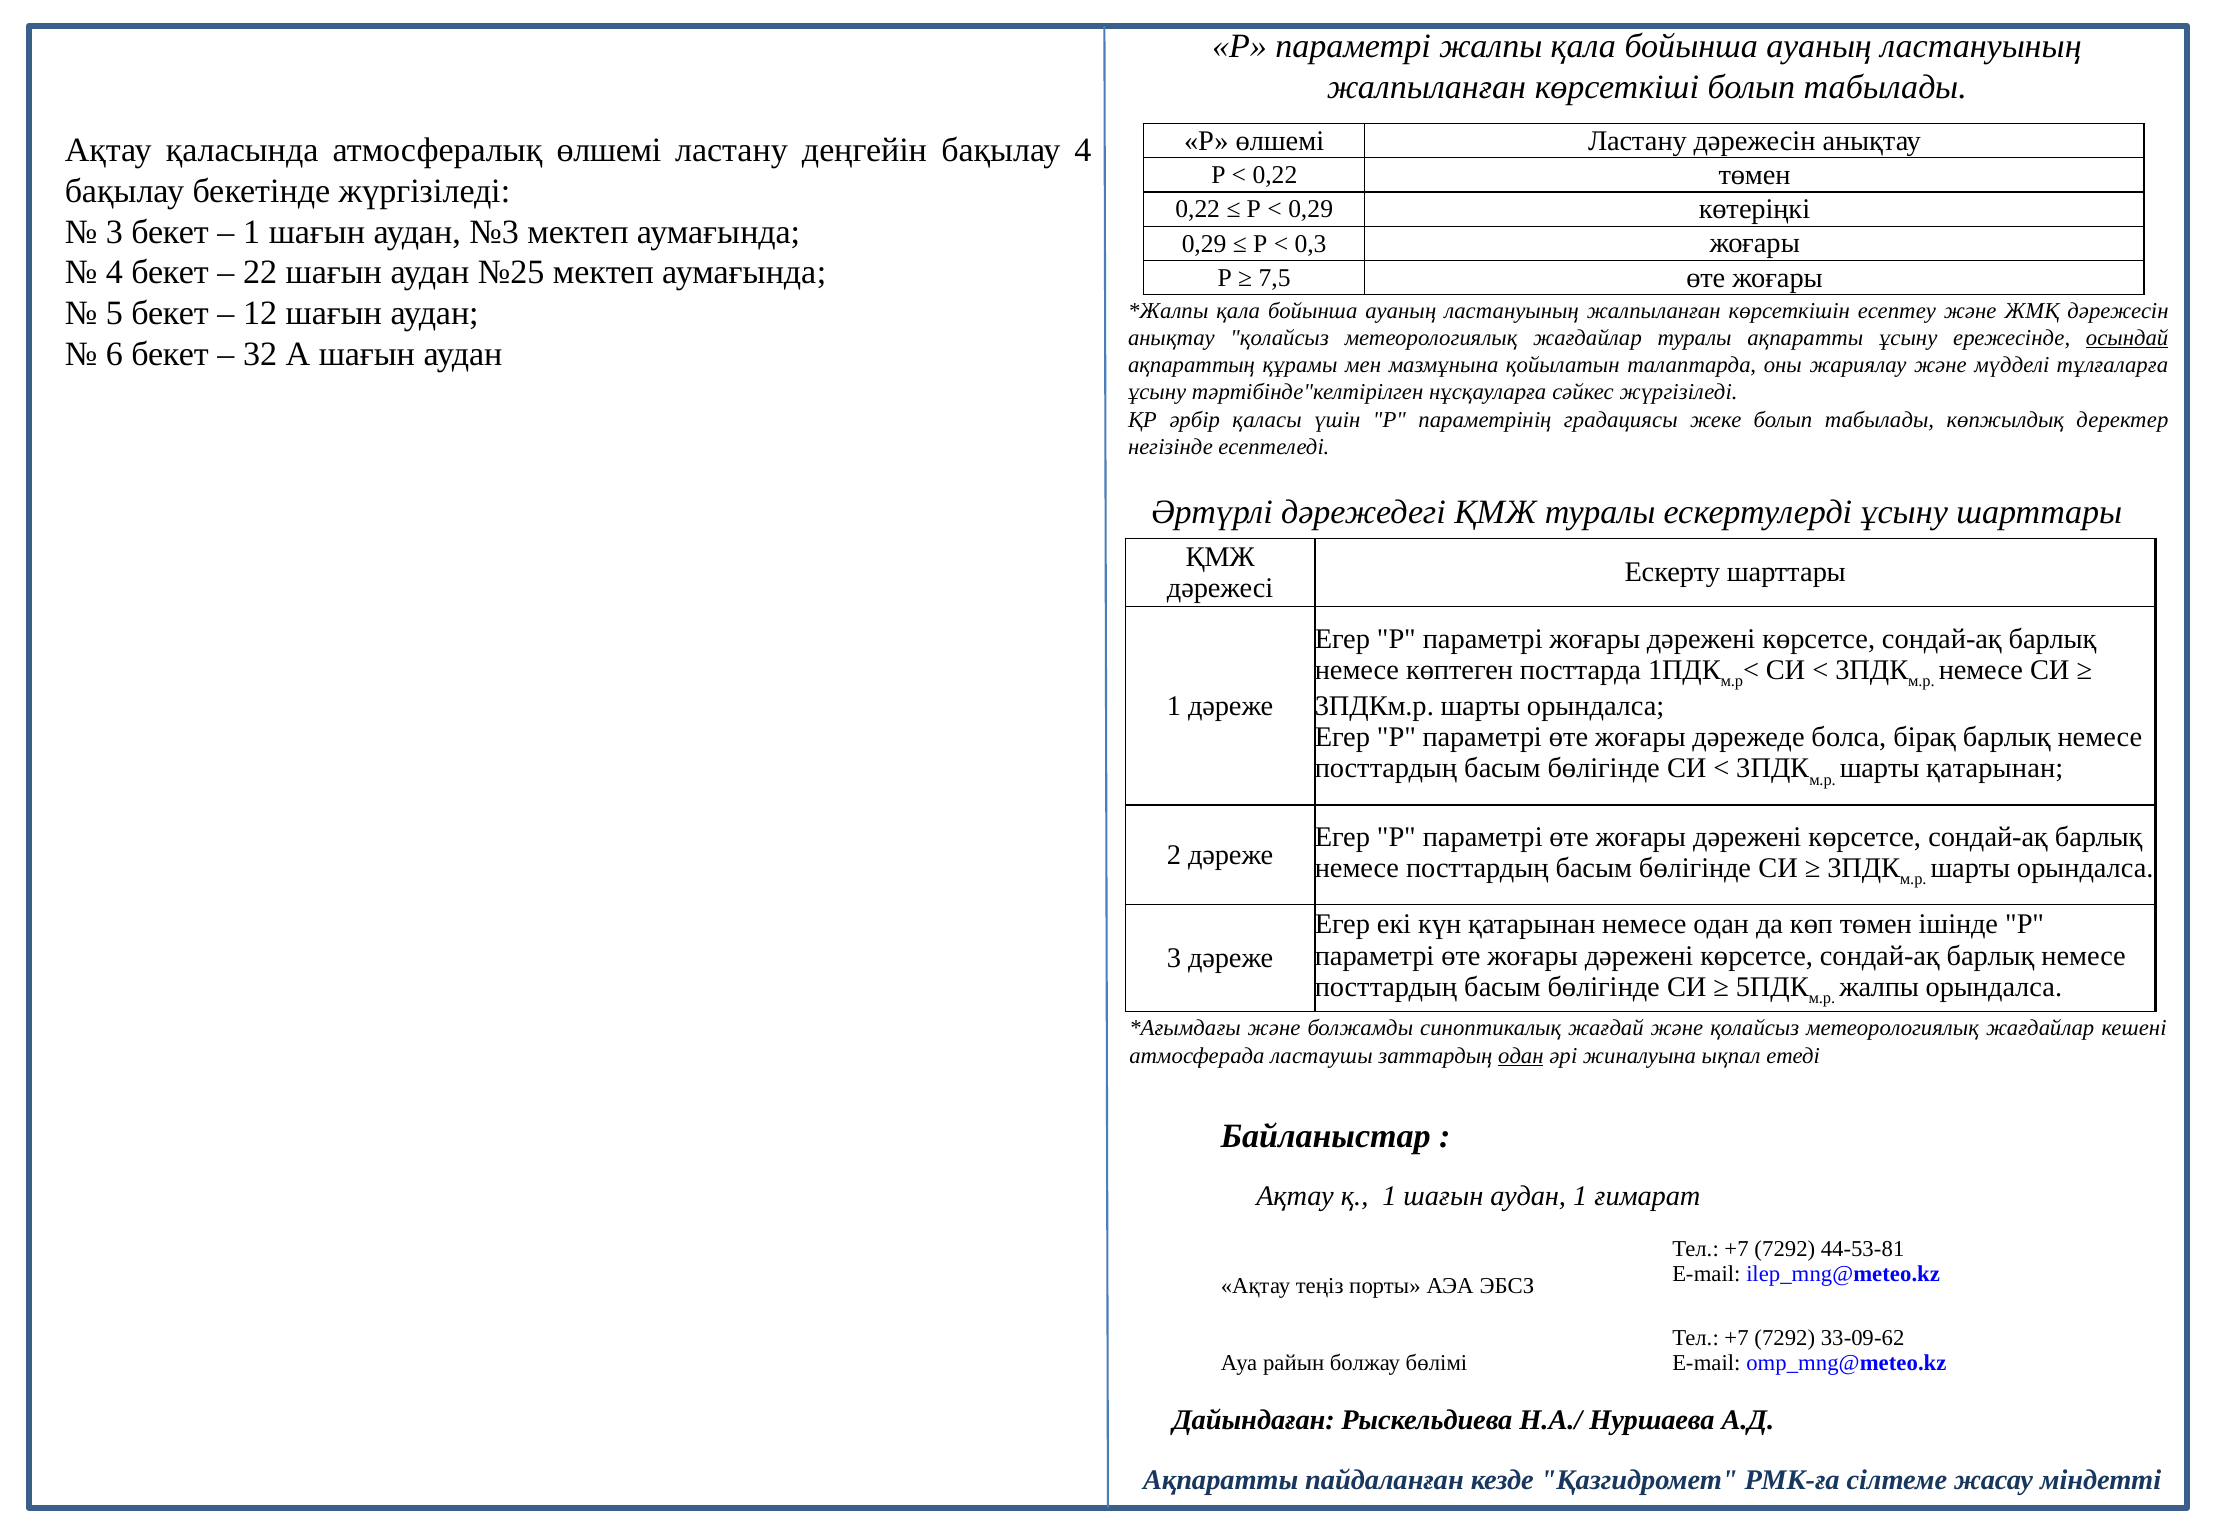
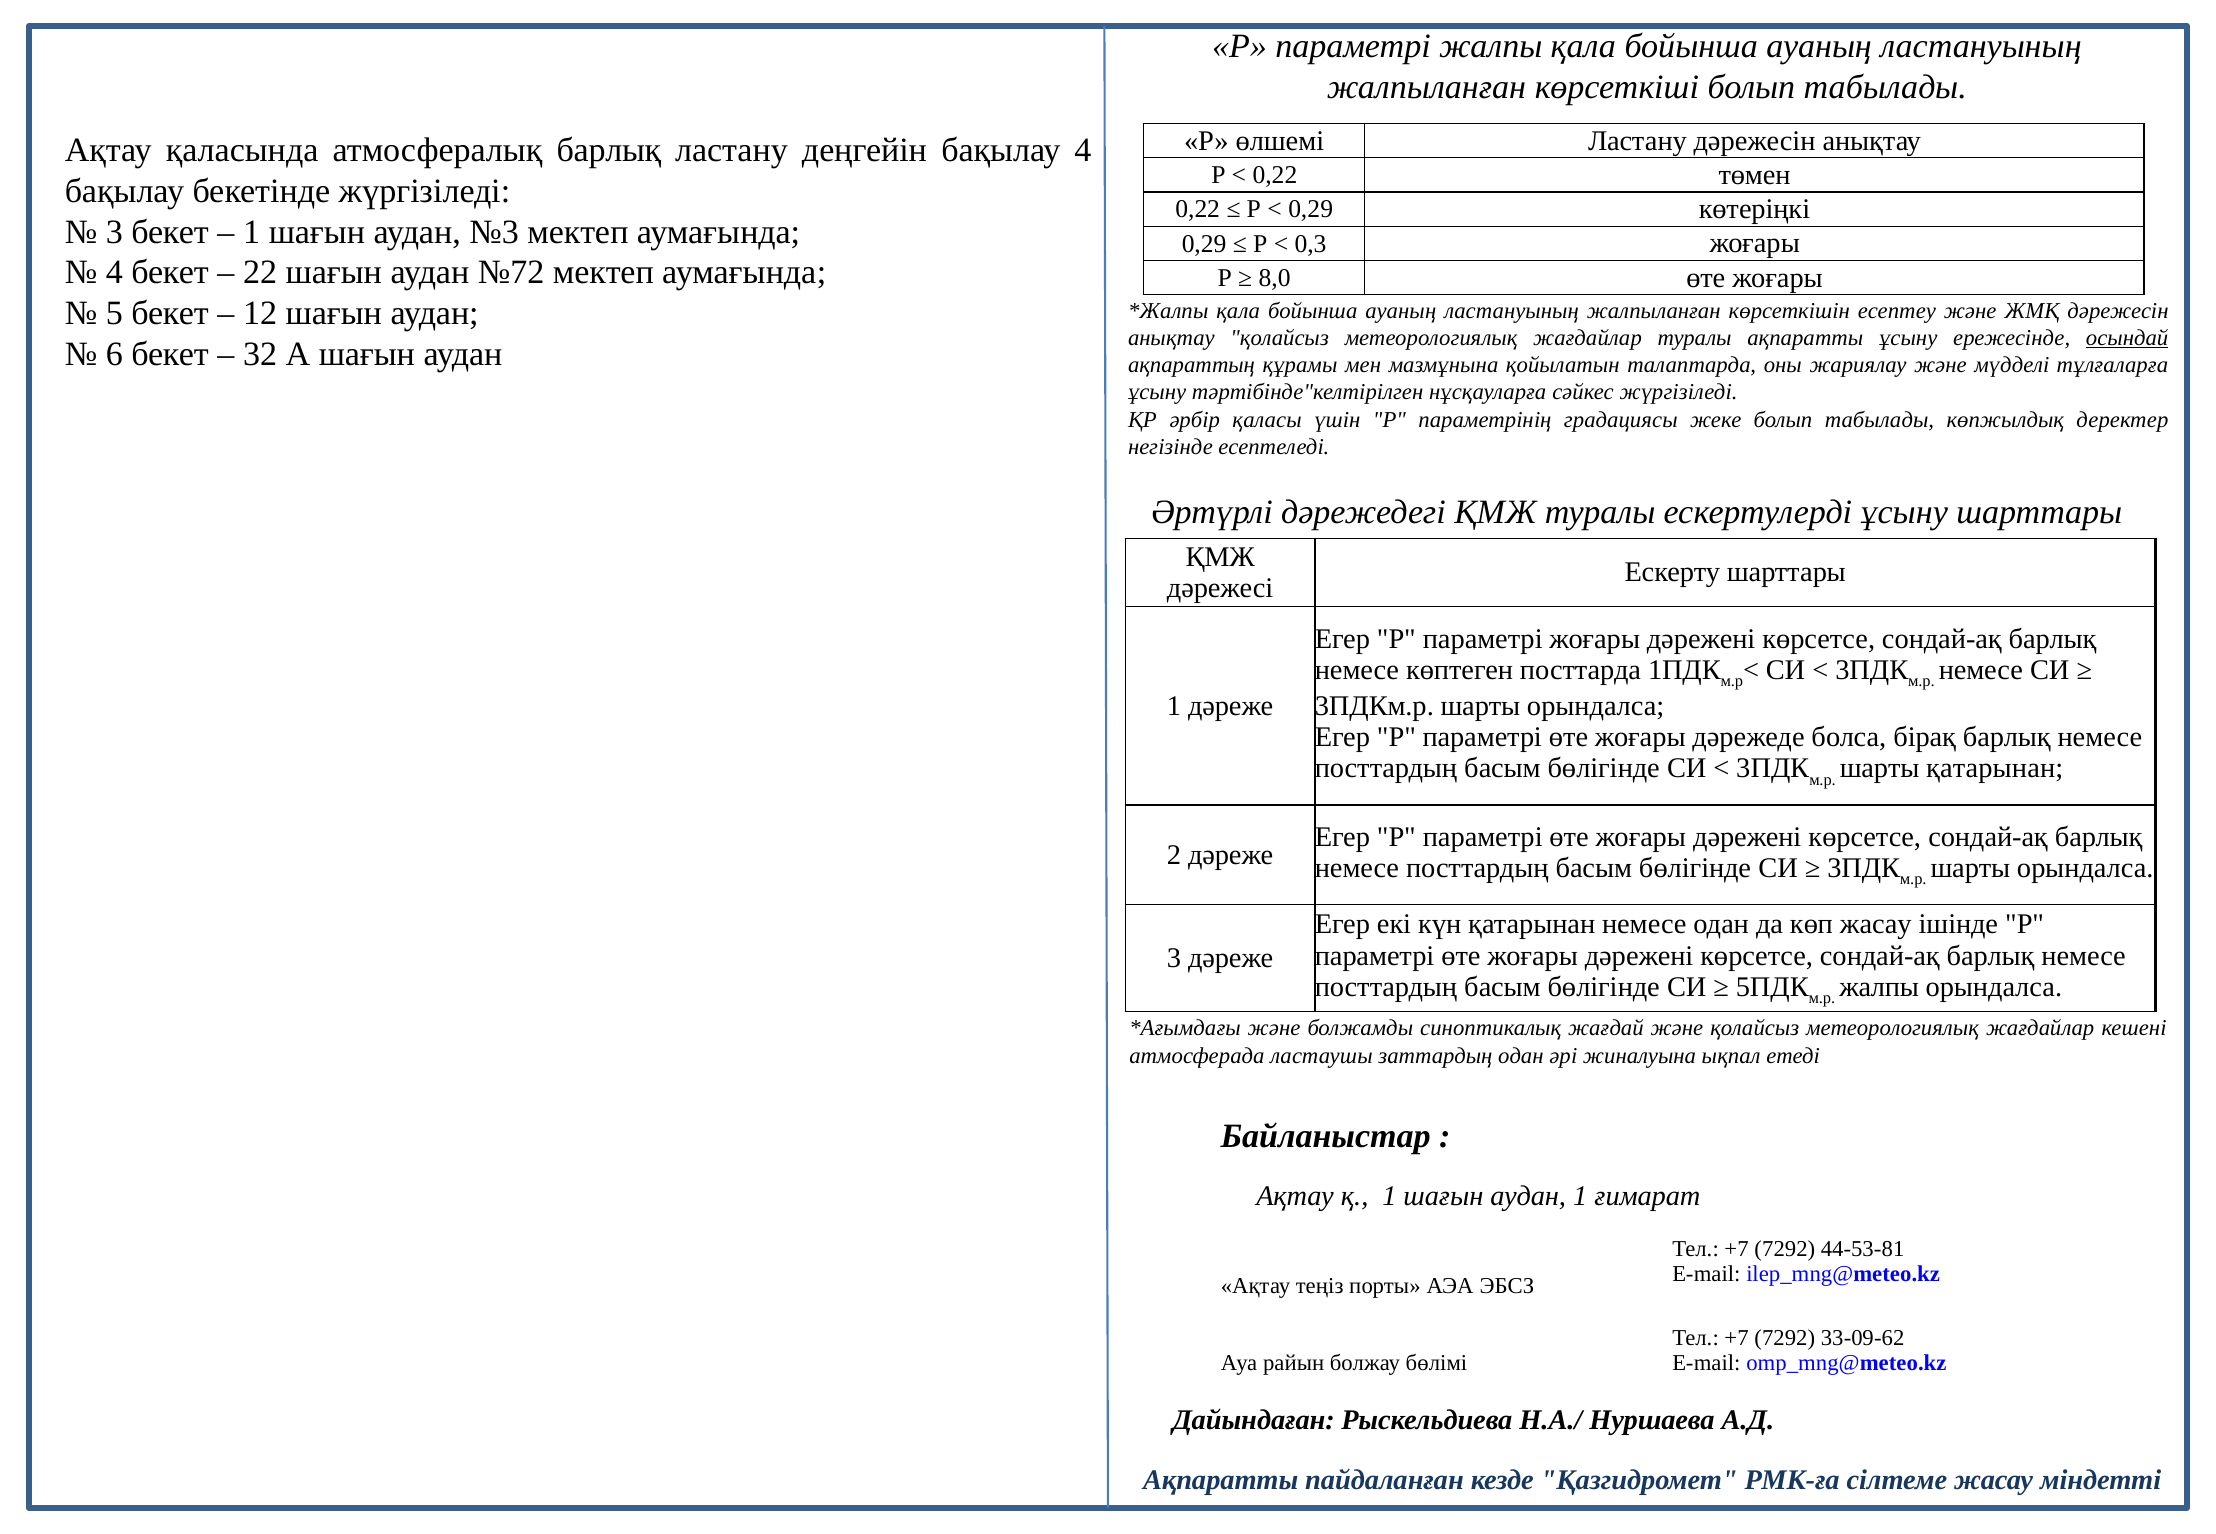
атмосфералық өлшемі: өлшемі -> барлық
№25: №25 -> №72
7,5: 7,5 -> 8,0
көп төмен: төмен -> жасау
одан at (1521, 1056) underline: present -> none
